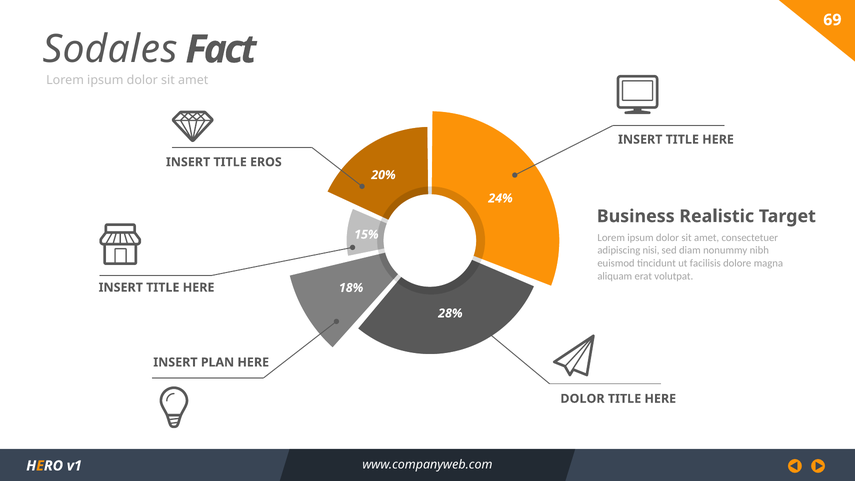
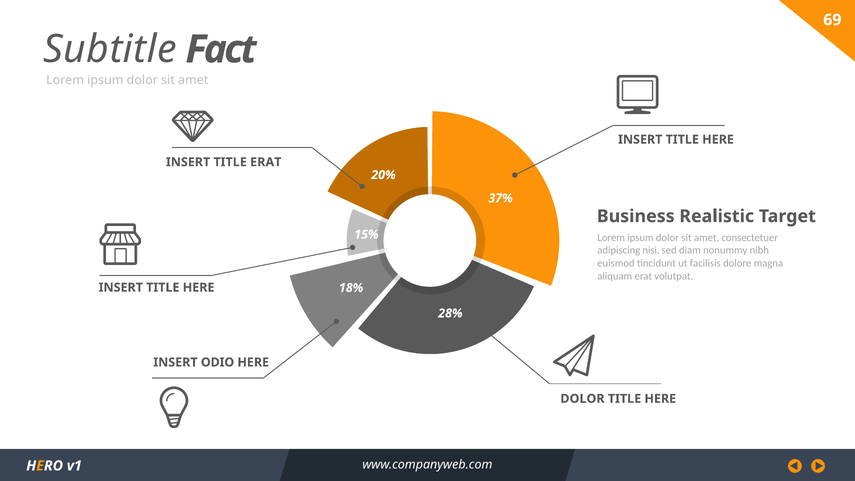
Sodales: Sodales -> Subtitle
TITLE EROS: EROS -> ERAT
24%: 24% -> 37%
PLAN: PLAN -> ODIO
